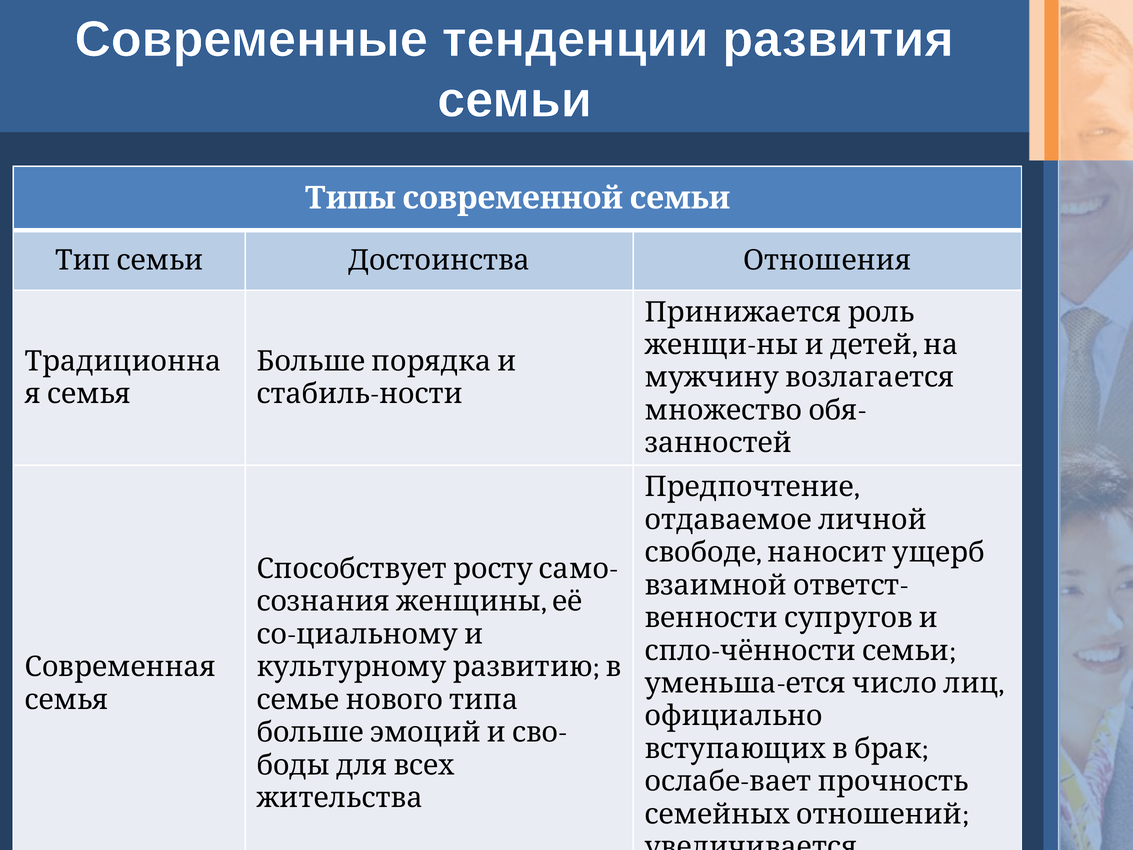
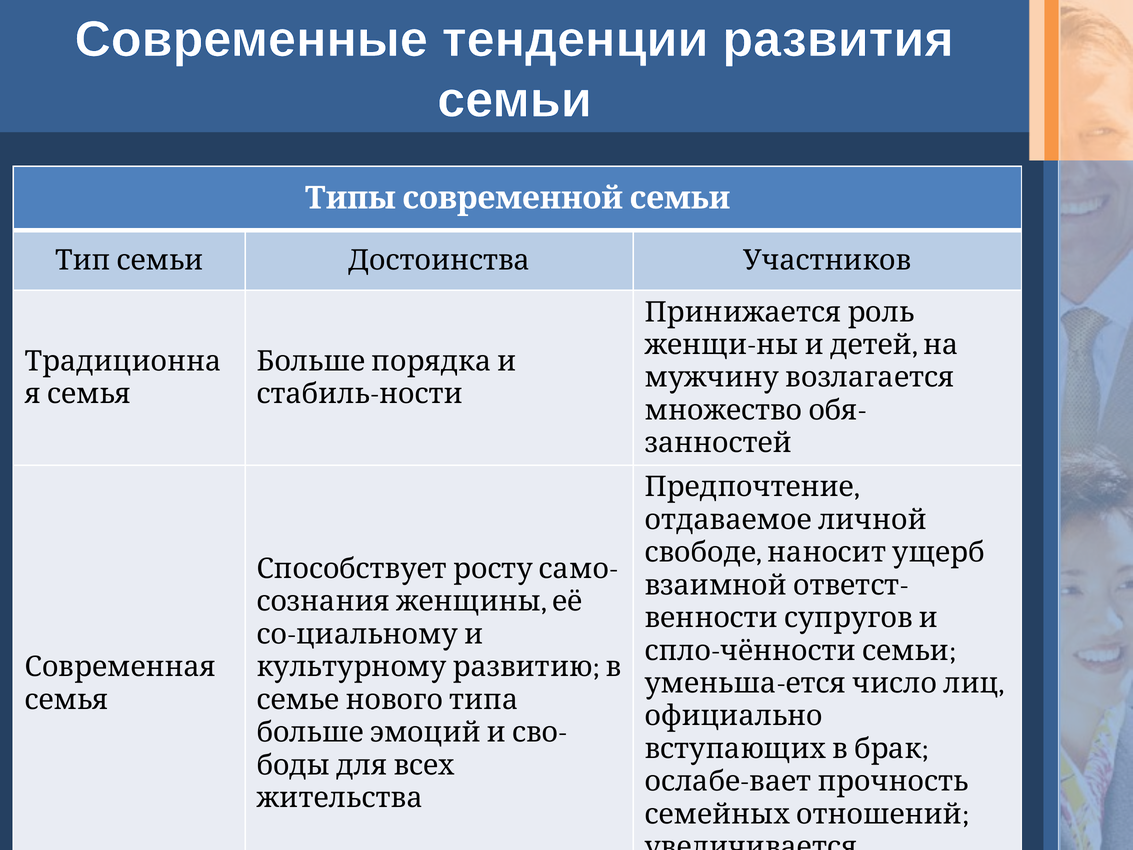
Отношения: Отношения -> Участников
